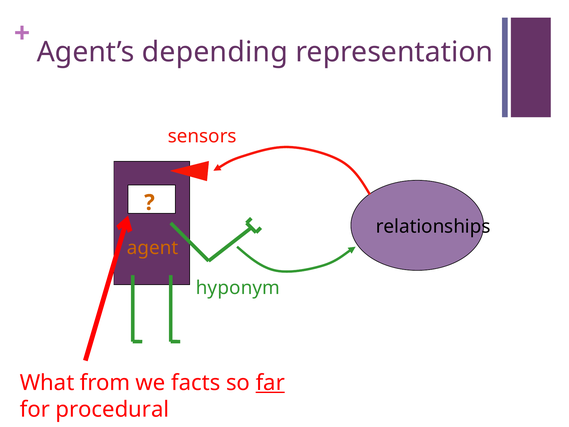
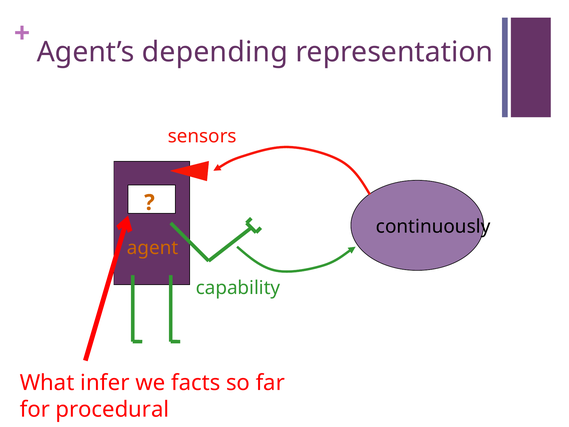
relationships: relationships -> continuously
hyponym: hyponym -> capability
from: from -> infer
far underline: present -> none
